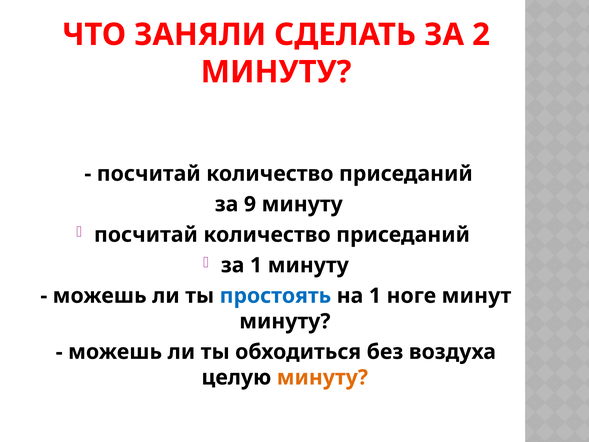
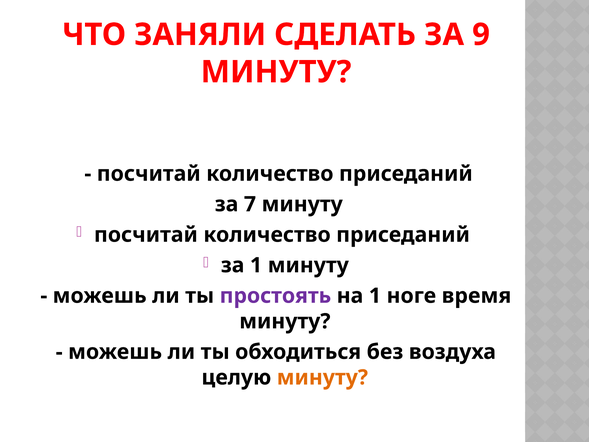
2: 2 -> 9
9: 9 -> 7
простоять colour: blue -> purple
минут: минут -> время
